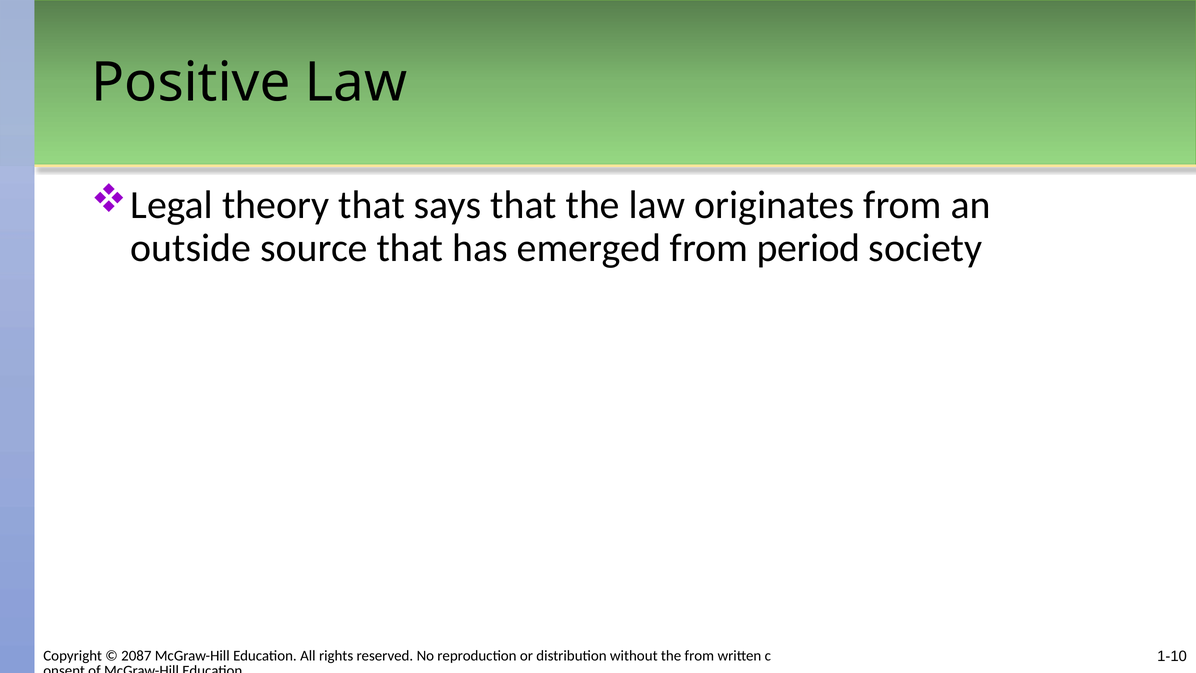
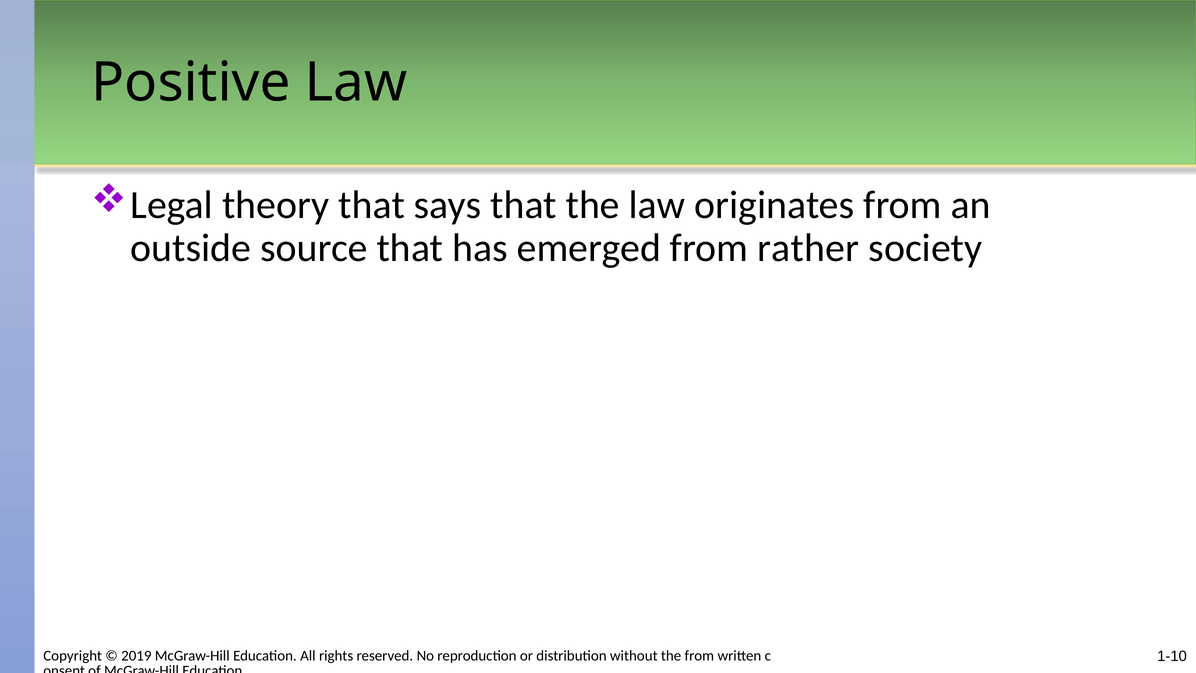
period: period -> rather
2087: 2087 -> 2019
